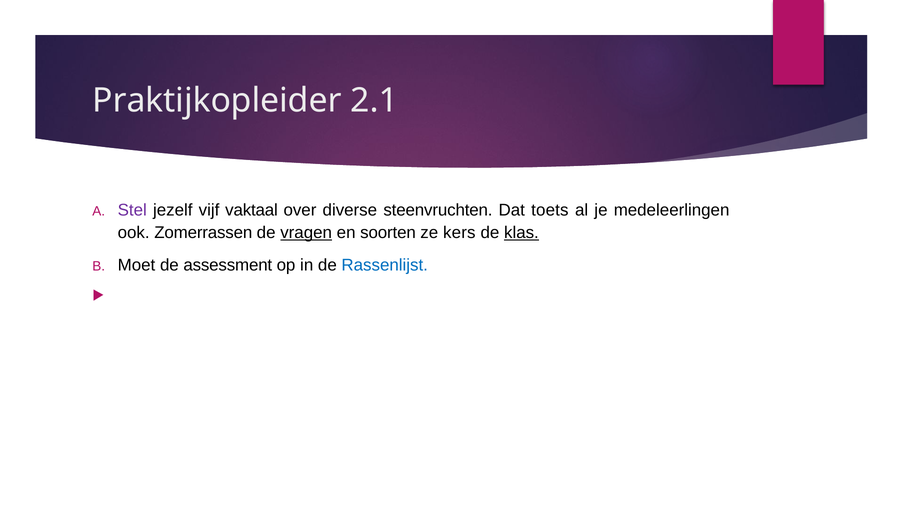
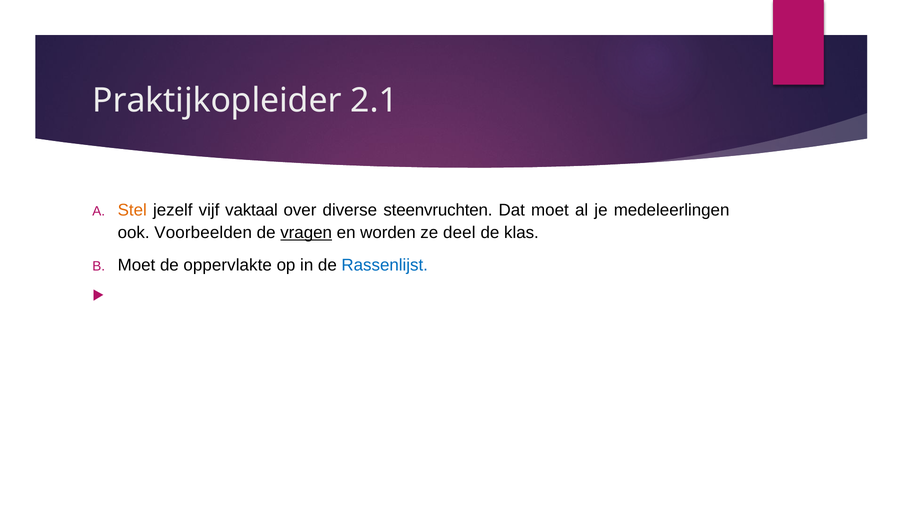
Stel colour: purple -> orange
Dat toets: toets -> moet
Zomerrassen: Zomerrassen -> Voorbeelden
soorten: soorten -> worden
kers: kers -> deel
klas underline: present -> none
assessment: assessment -> oppervlakte
